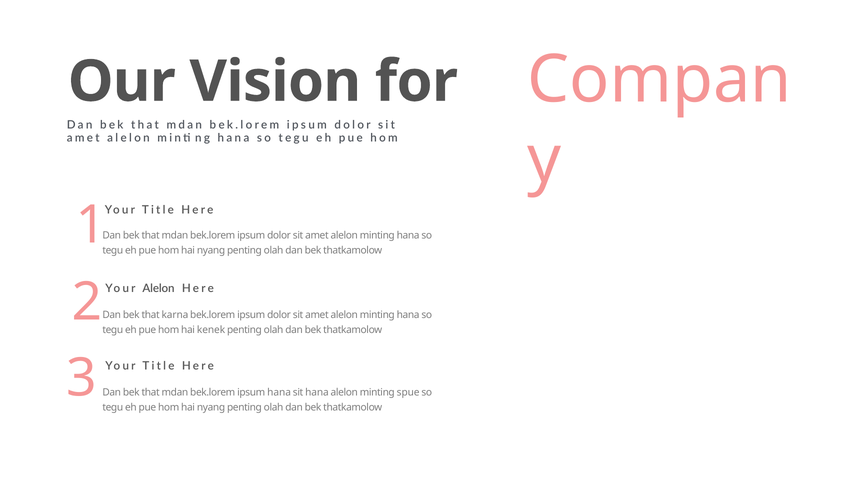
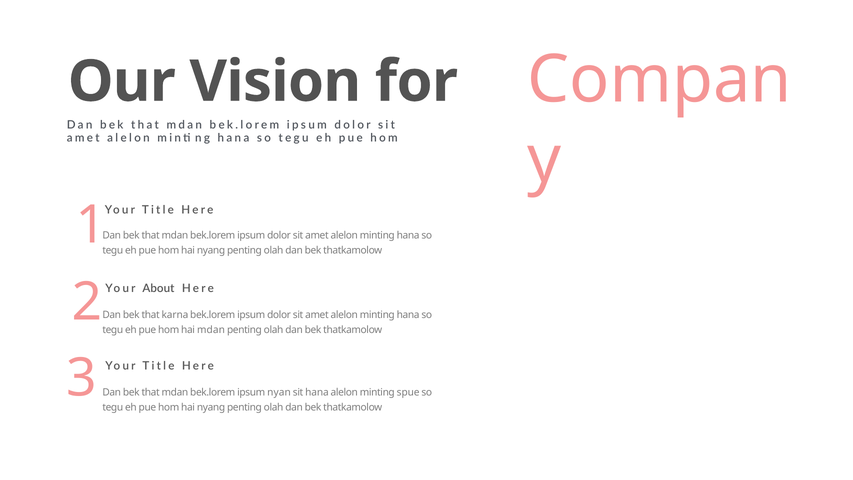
Your Alelon: Alelon -> About
hai kenek: kenek -> mdan
ipsum hana: hana -> nyan
